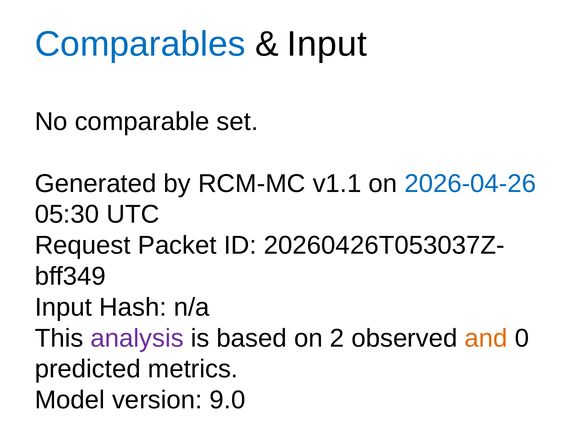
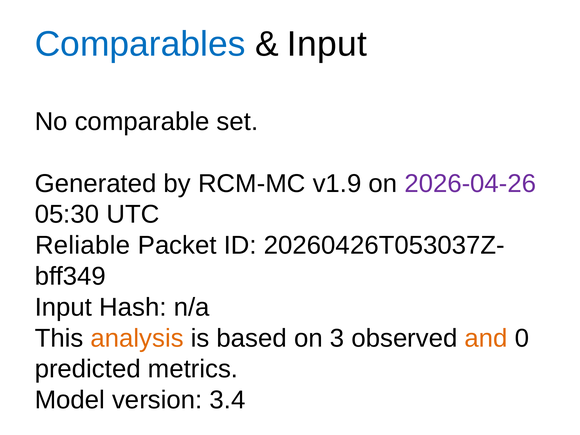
v1.1: v1.1 -> v1.9
2026-04-26 colour: blue -> purple
Request: Request -> Reliable
analysis colour: purple -> orange
2: 2 -> 3
9.0: 9.0 -> 3.4
